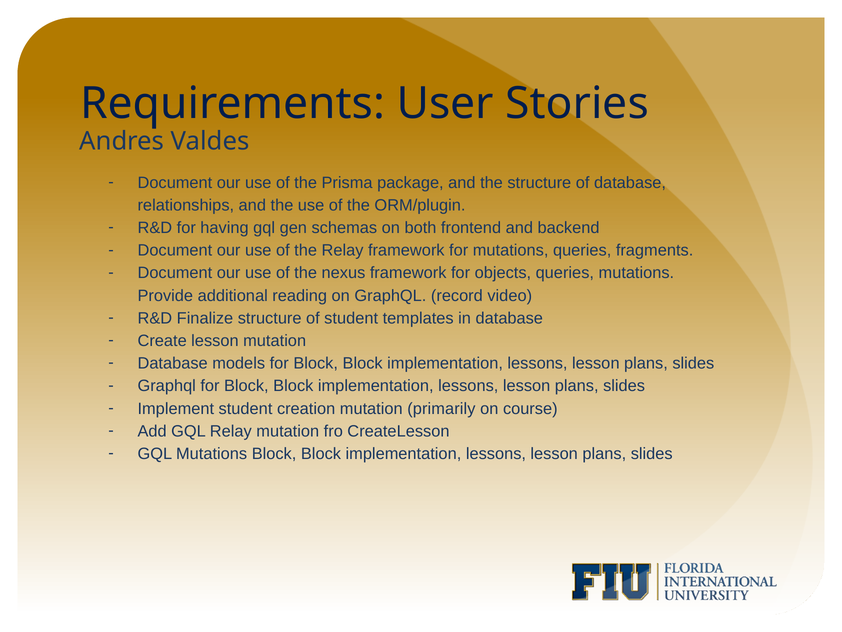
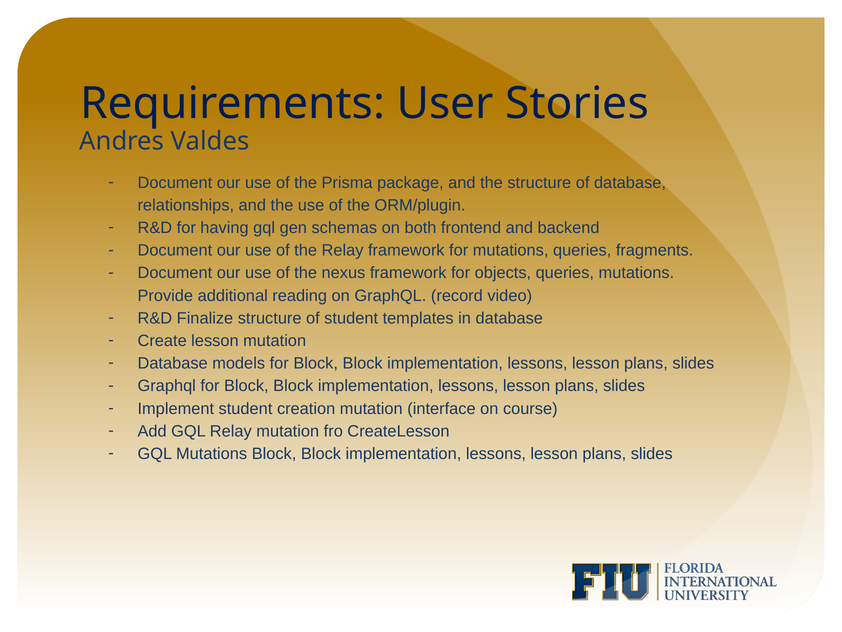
primarily: primarily -> interface
